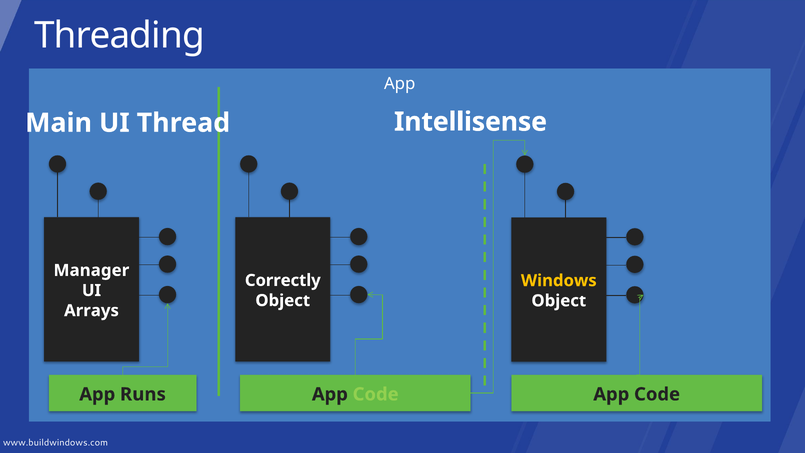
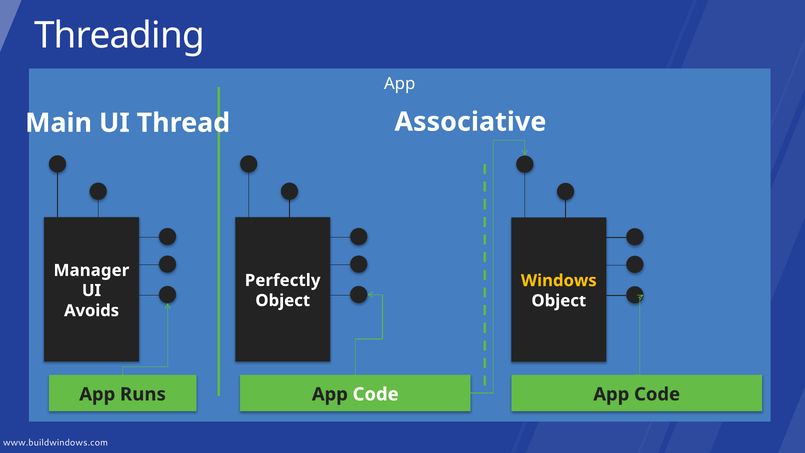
Intellisense: Intellisense -> Associative
Correctly: Correctly -> Perfectly
Arrays: Arrays -> Avoids
Code at (376, 394) colour: light green -> white
